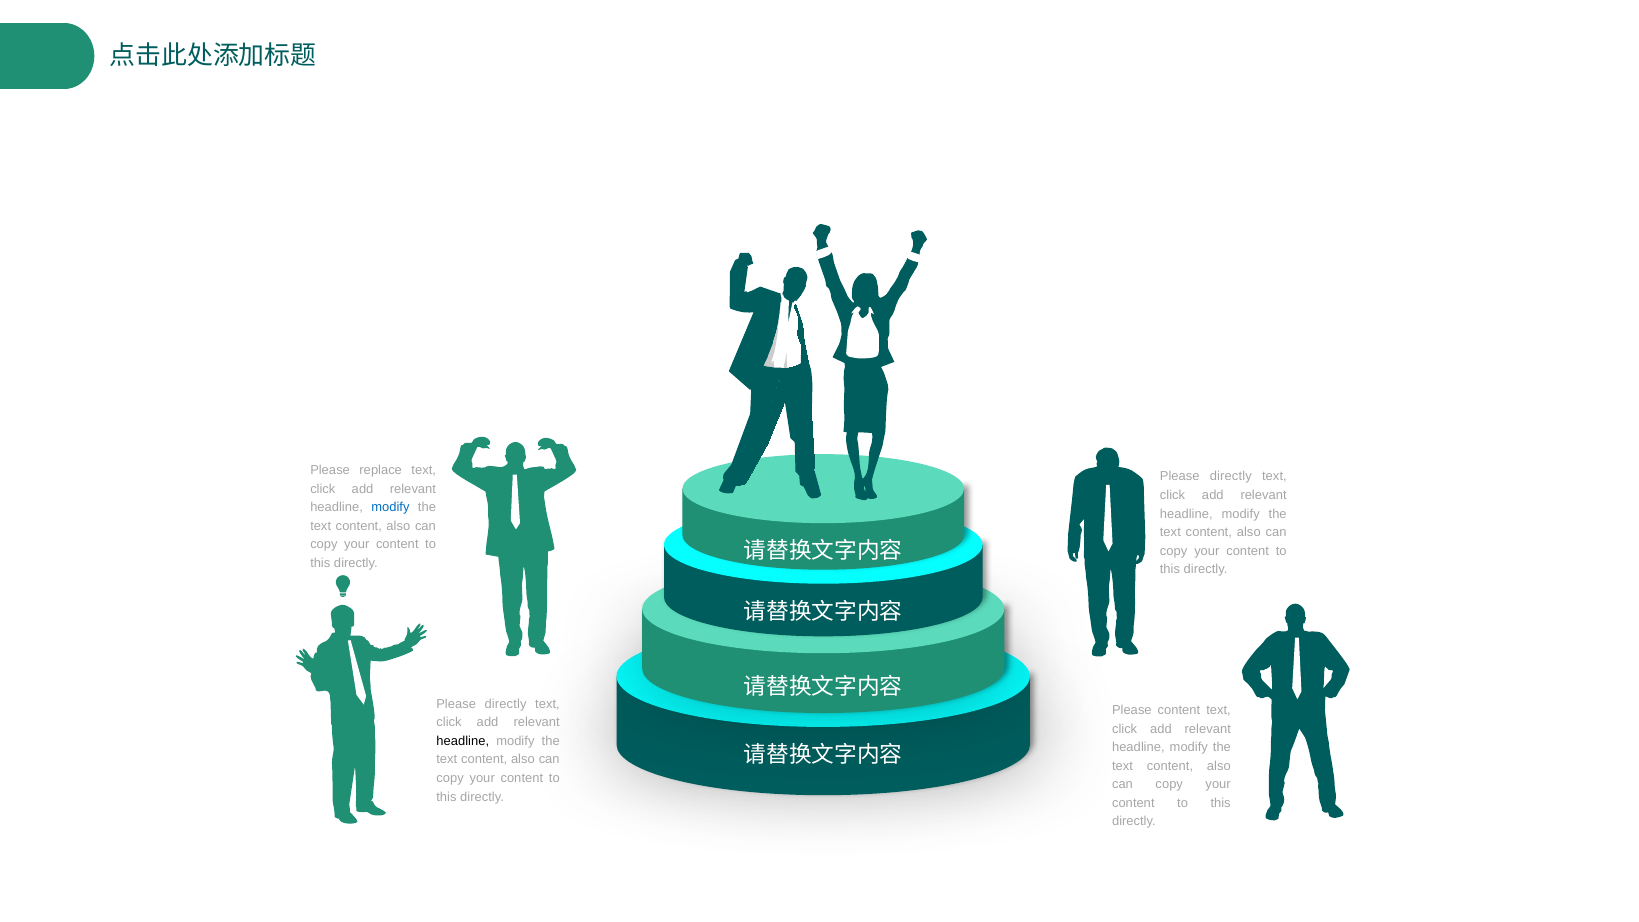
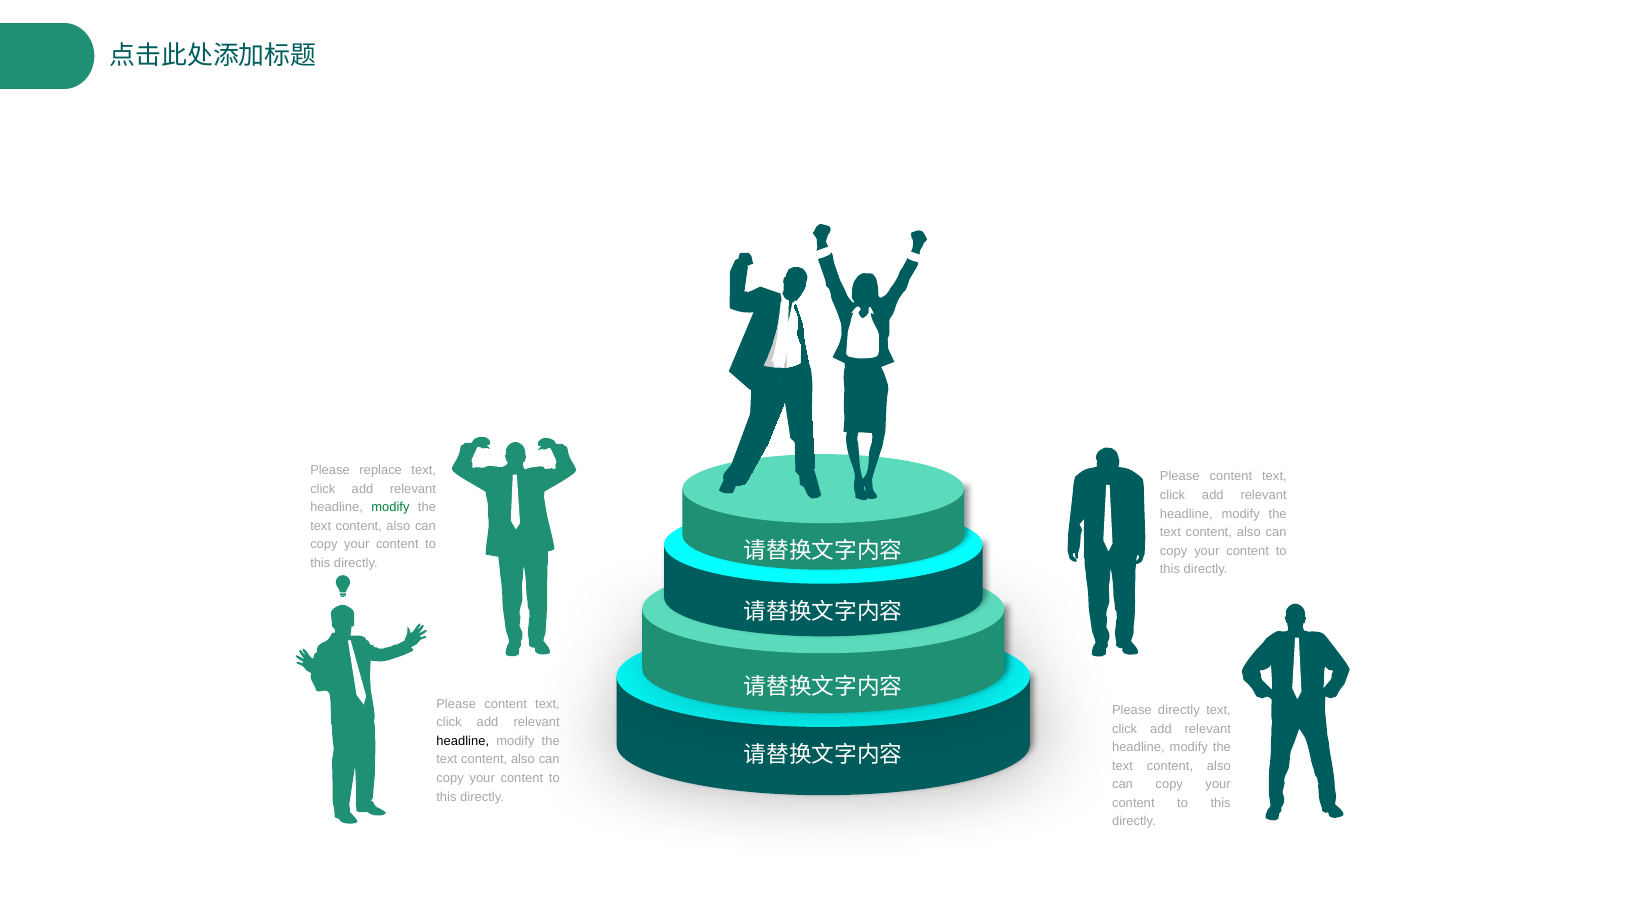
directly at (1231, 477): directly -> content
modify at (390, 507) colour: blue -> green
directly at (506, 704): directly -> content
Please content: content -> directly
